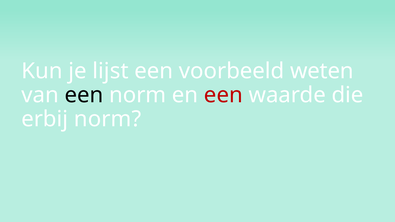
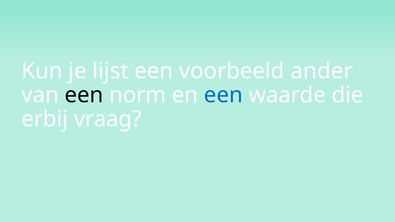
weten: weten -> ander
een at (223, 95) colour: red -> blue
erbij norm: norm -> vraag
